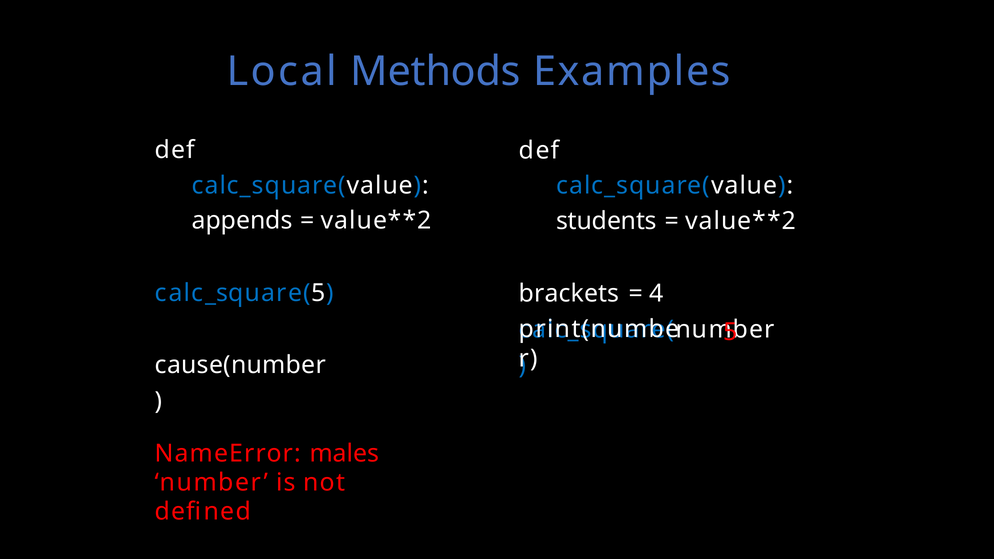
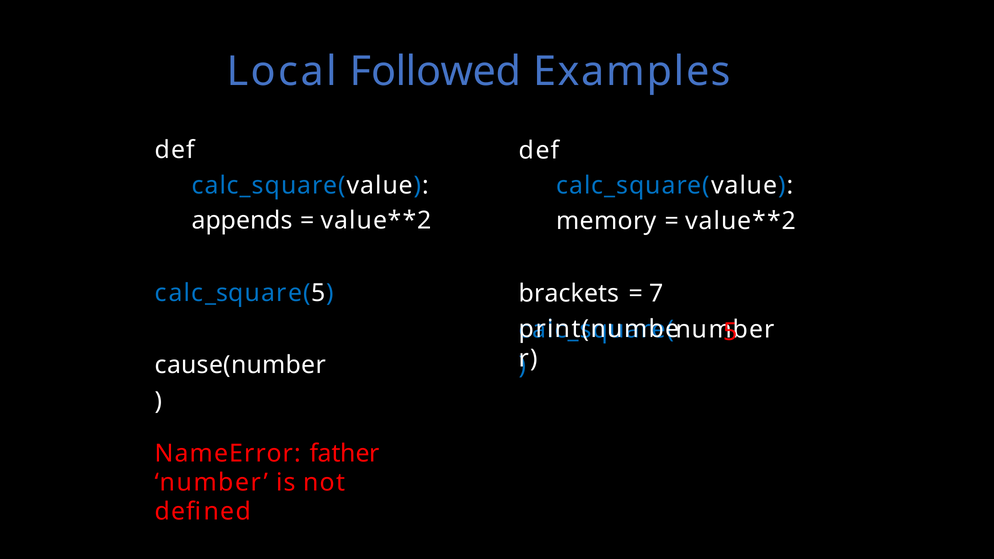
Methods: Methods -> Followed
students: students -> memory
4: 4 -> 7
males: males -> father
